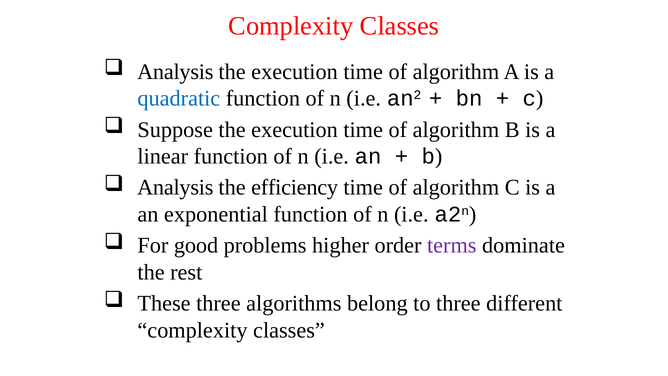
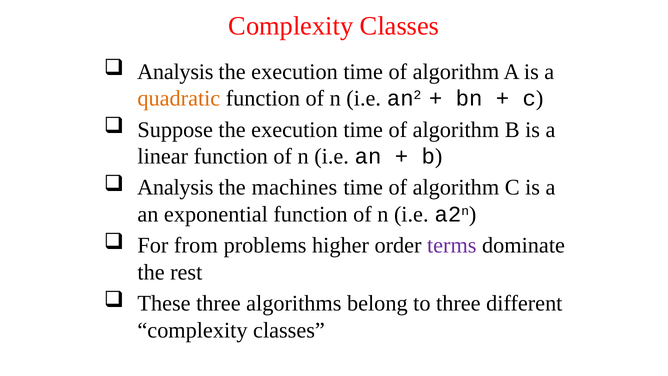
quadratic colour: blue -> orange
efficiency: efficiency -> machines
good: good -> from
